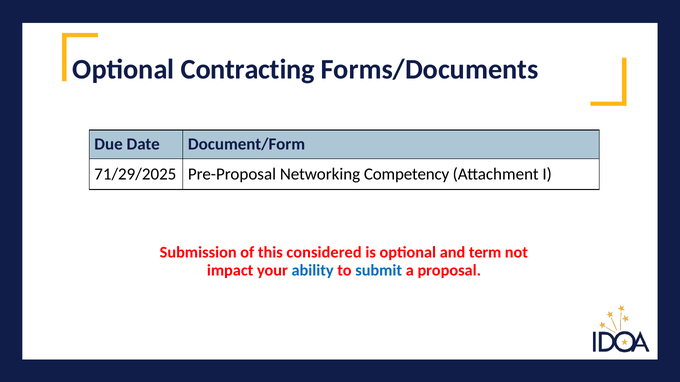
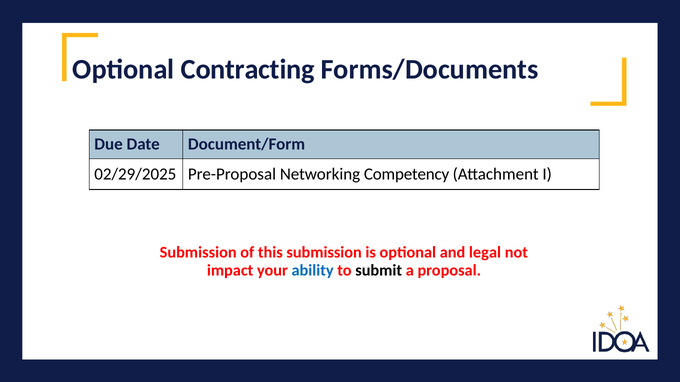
71/29/2025: 71/29/2025 -> 02/29/2025
this considered: considered -> submission
term: term -> legal
submit colour: blue -> black
